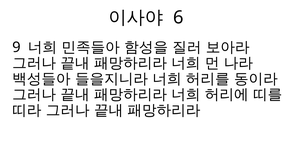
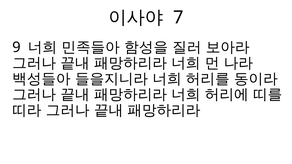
6: 6 -> 7
